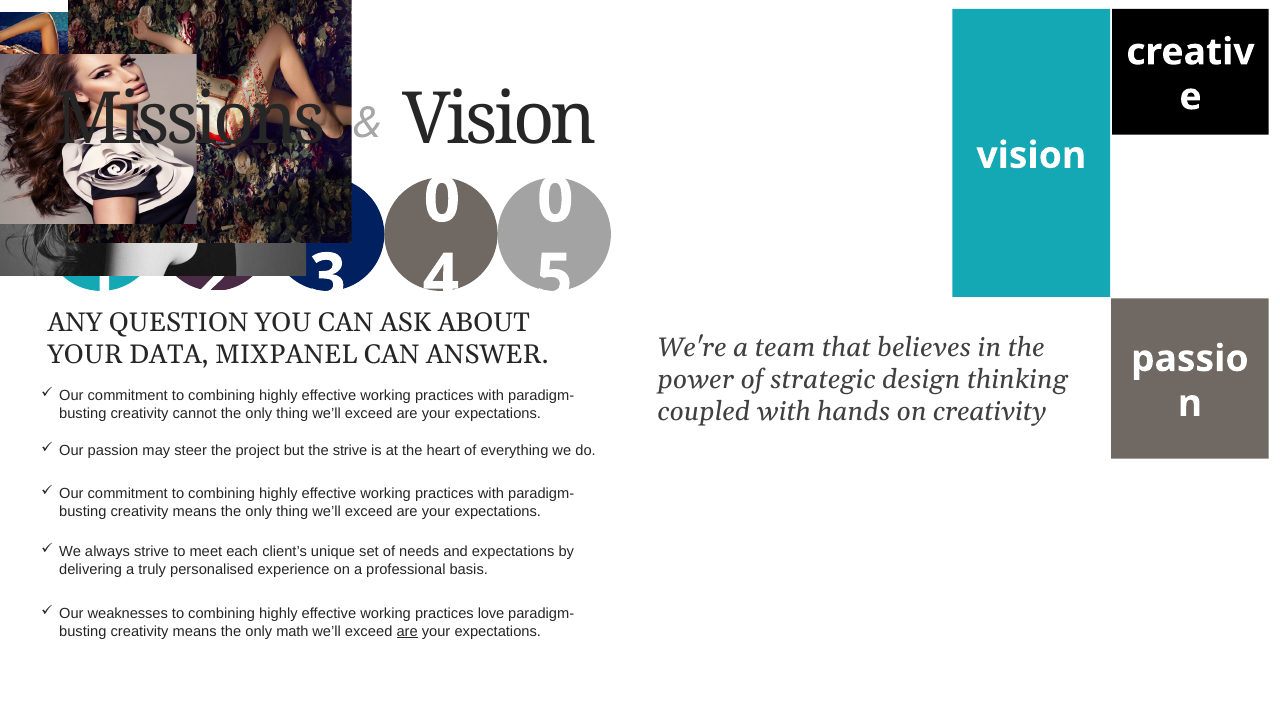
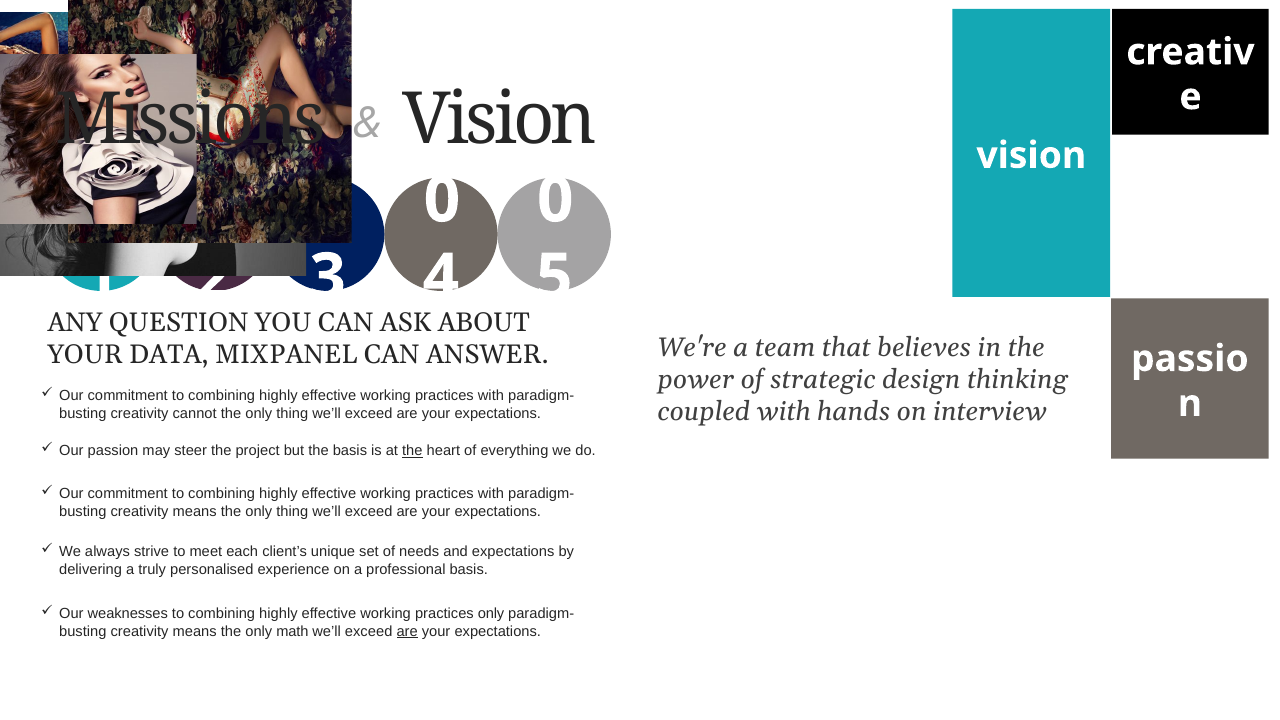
on creativity: creativity -> interview
the strive: strive -> basis
the at (412, 451) underline: none -> present
practices love: love -> only
